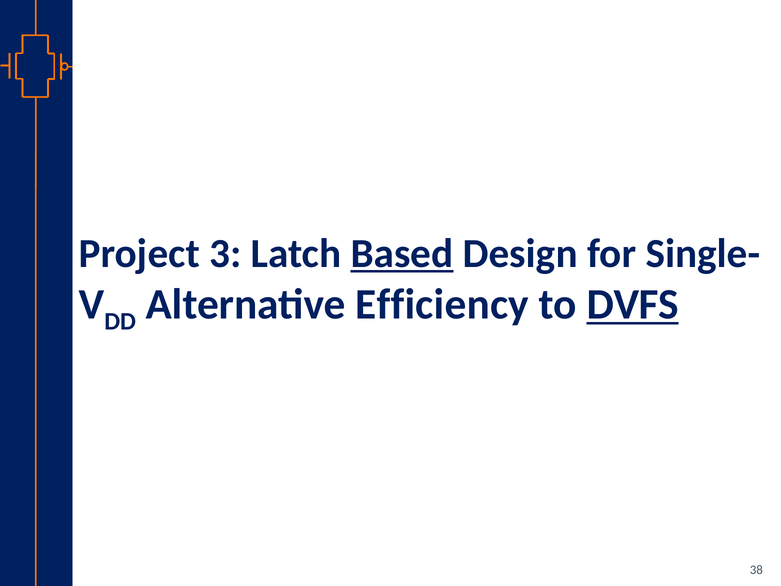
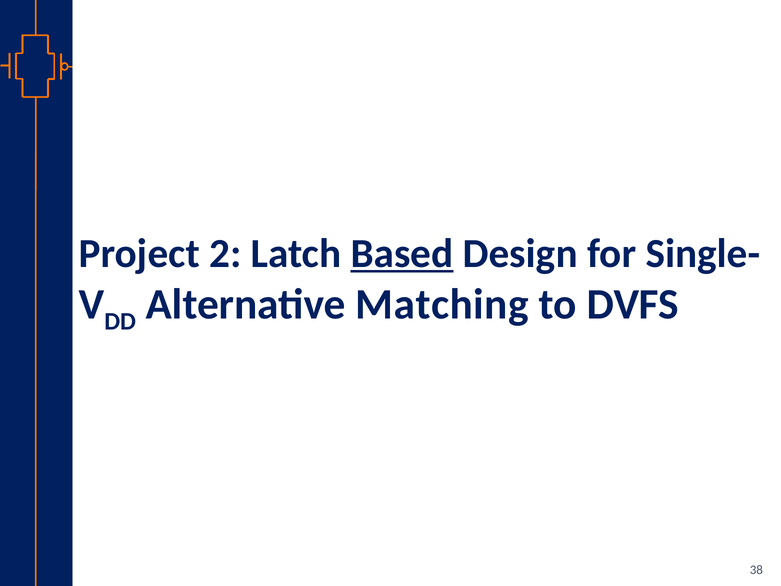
3: 3 -> 2
Efficiency: Efficiency -> Matching
DVFS underline: present -> none
